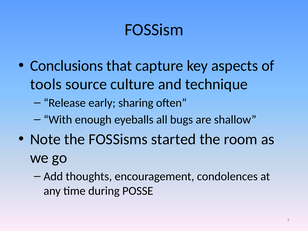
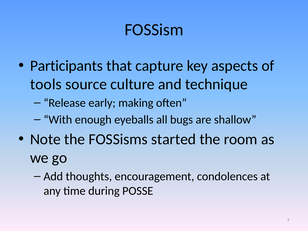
Conclusions: Conclusions -> Participants
sharing: sharing -> making
